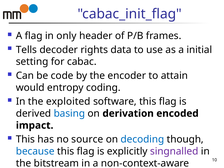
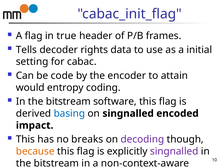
only: only -> true
exploited at (68, 102): exploited -> bitstream
on derivation: derivation -> singnalled
source: source -> breaks
decoding colour: blue -> purple
because colour: blue -> orange
